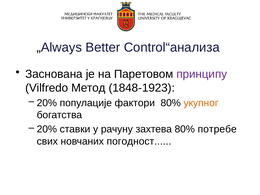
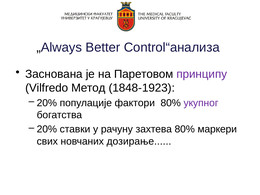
укупног colour: orange -> purple
потребе: потребе -> маркери
погодност: погодност -> дозирање
